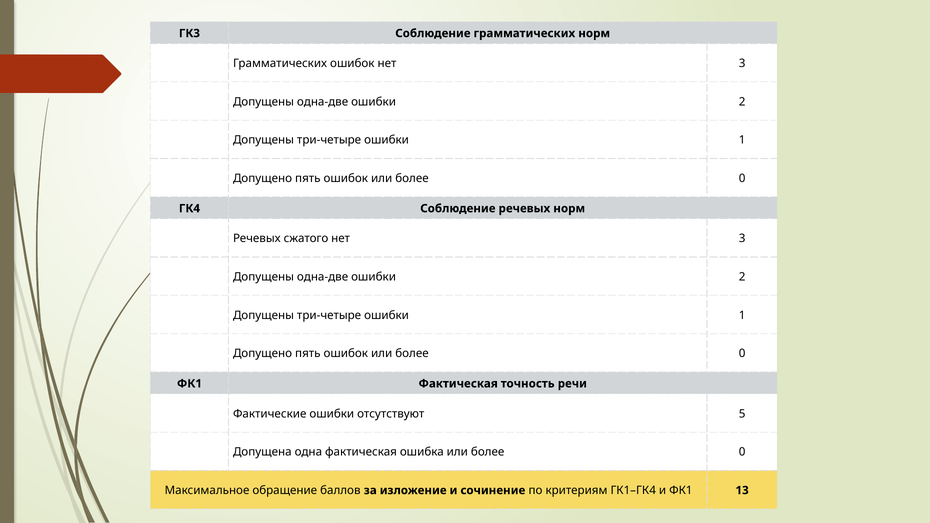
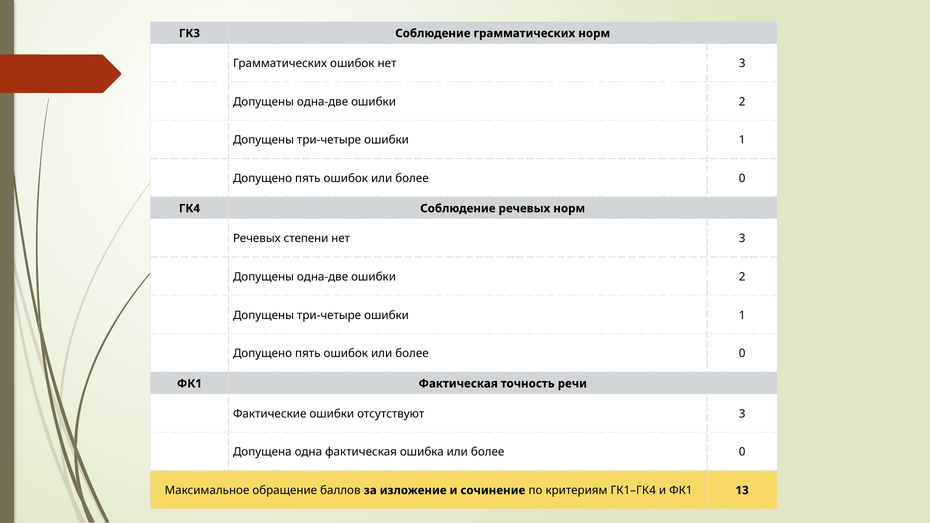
сжатого: сжатого -> степени
отсутствуют 5: 5 -> 3
